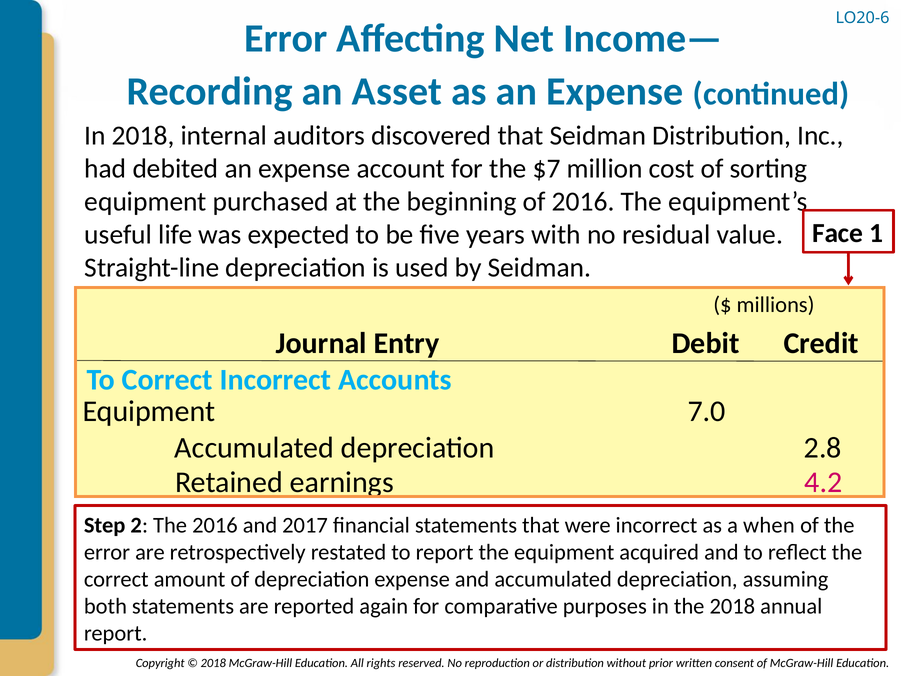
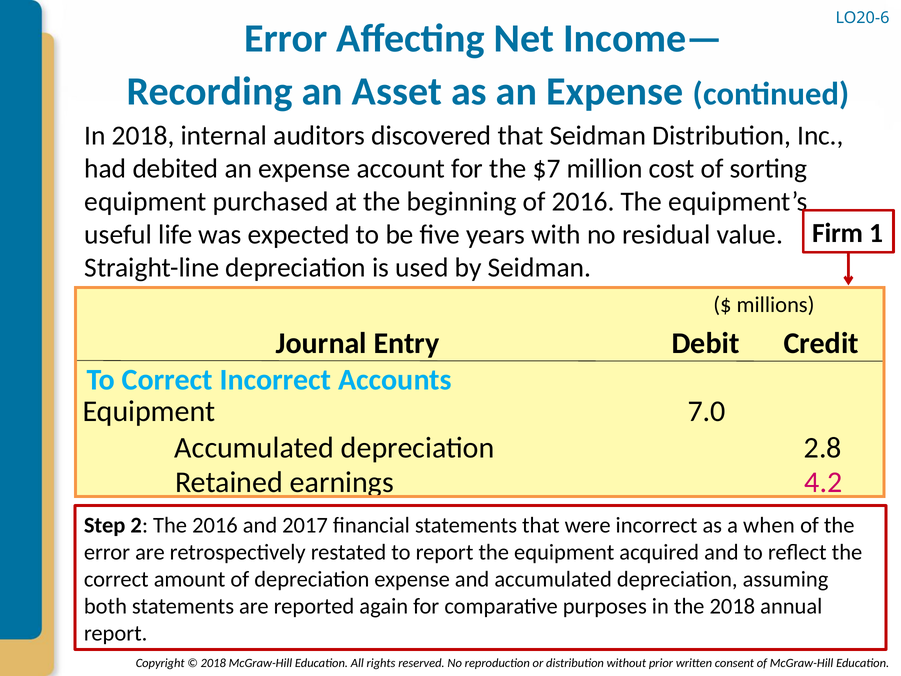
Face: Face -> Firm
